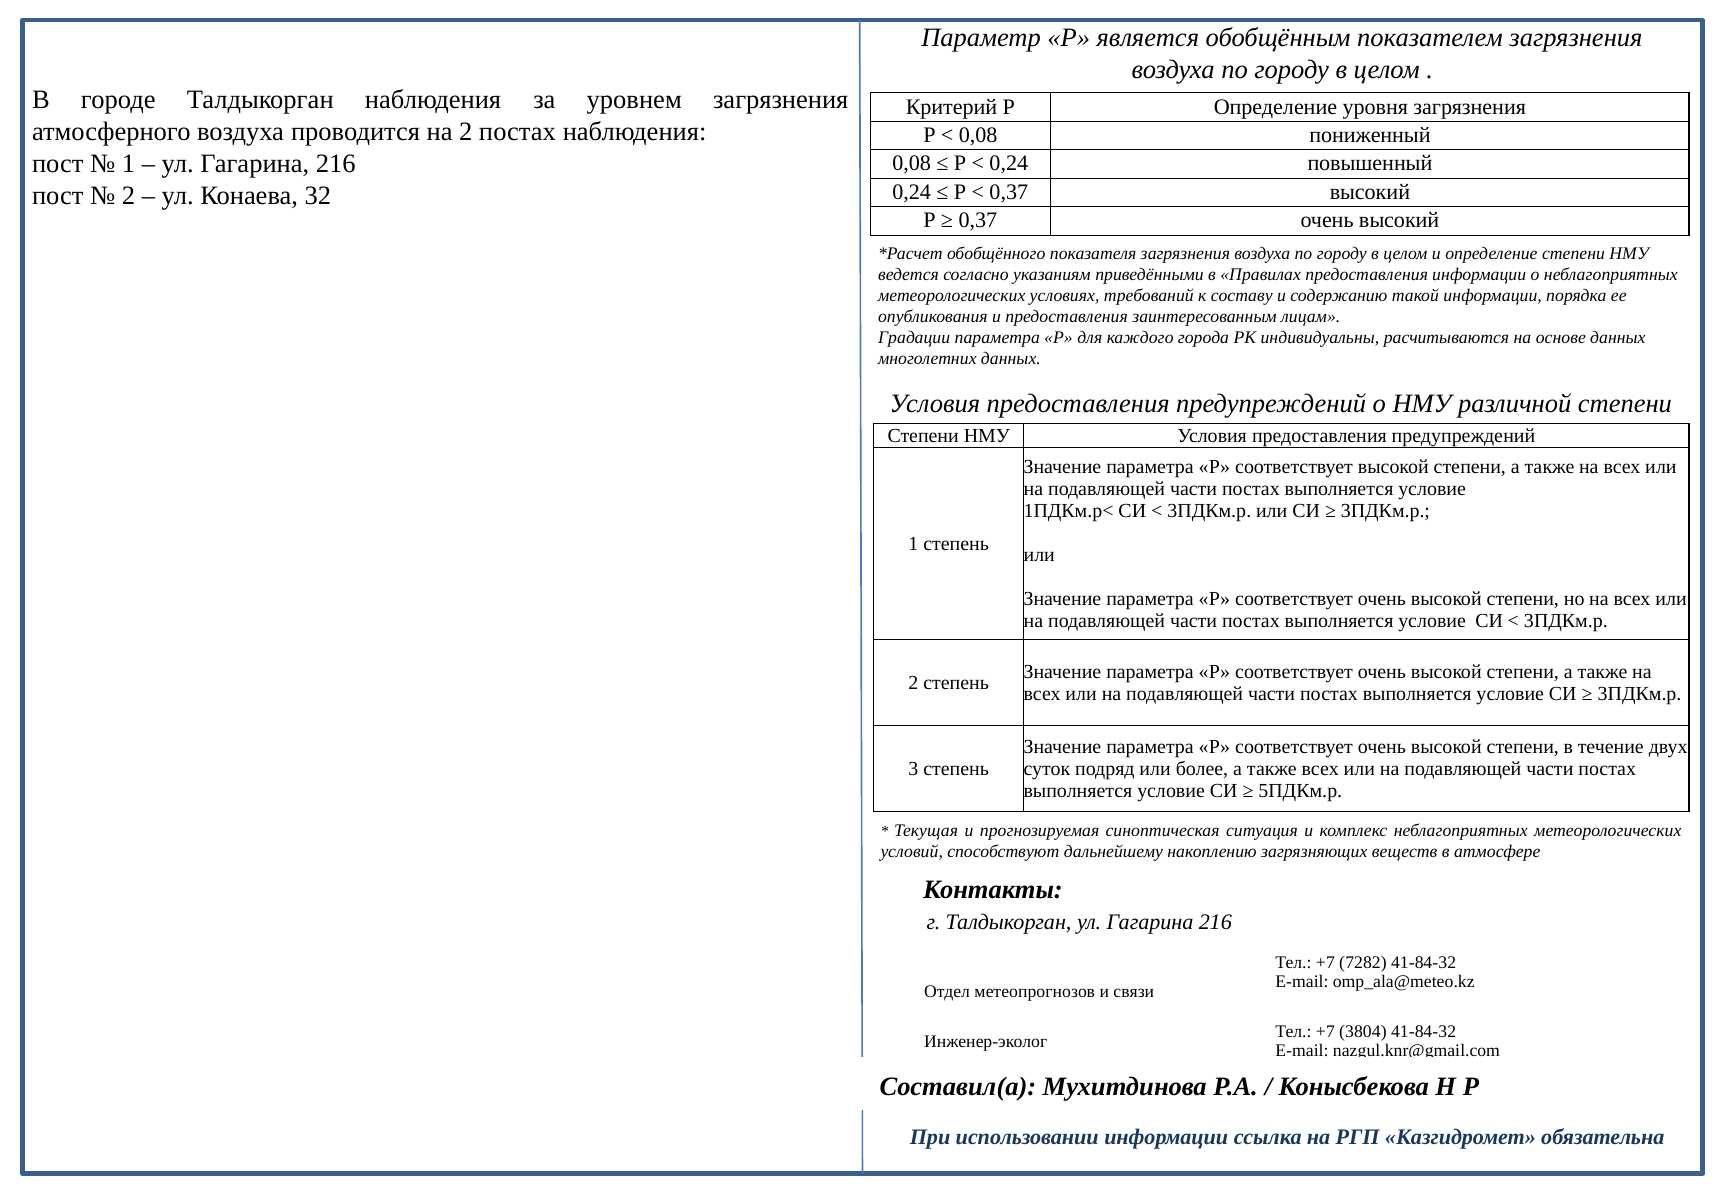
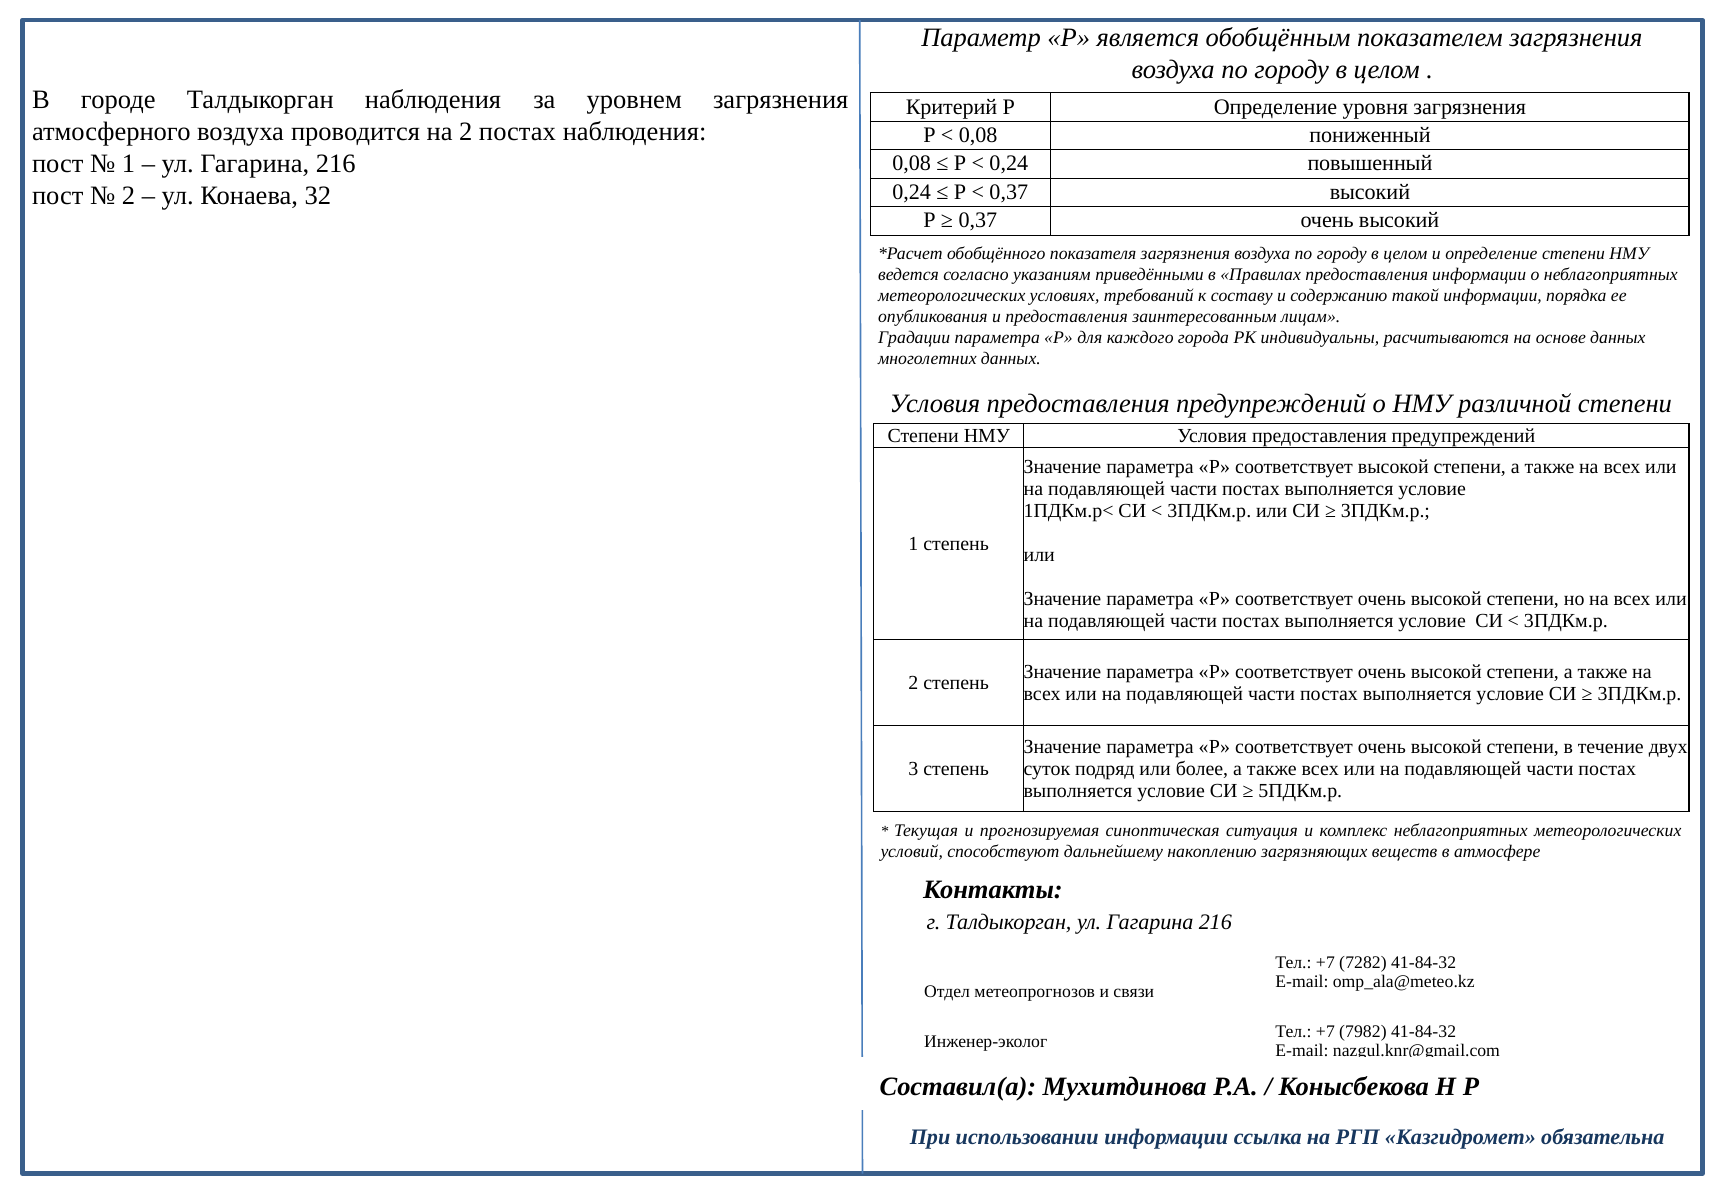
3804: 3804 -> 7982
